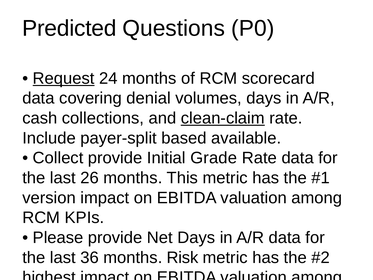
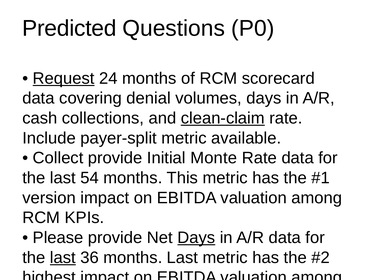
payer-split based: based -> metric
Grade: Grade -> Monte
26: 26 -> 54
Days at (196, 237) underline: none -> present
last at (63, 257) underline: none -> present
months Risk: Risk -> Last
